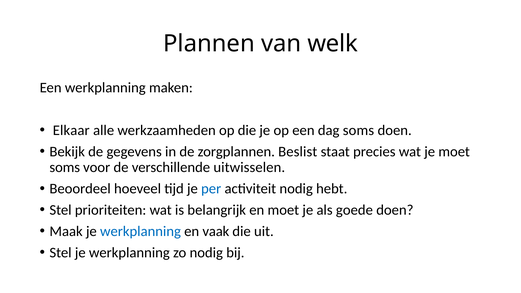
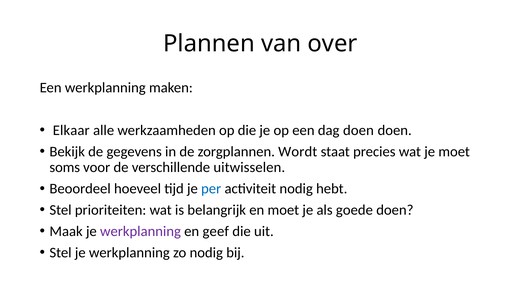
welk: welk -> over
dag soms: soms -> doen
Beslist: Beslist -> Wordt
werkplanning at (140, 231) colour: blue -> purple
vaak: vaak -> geef
